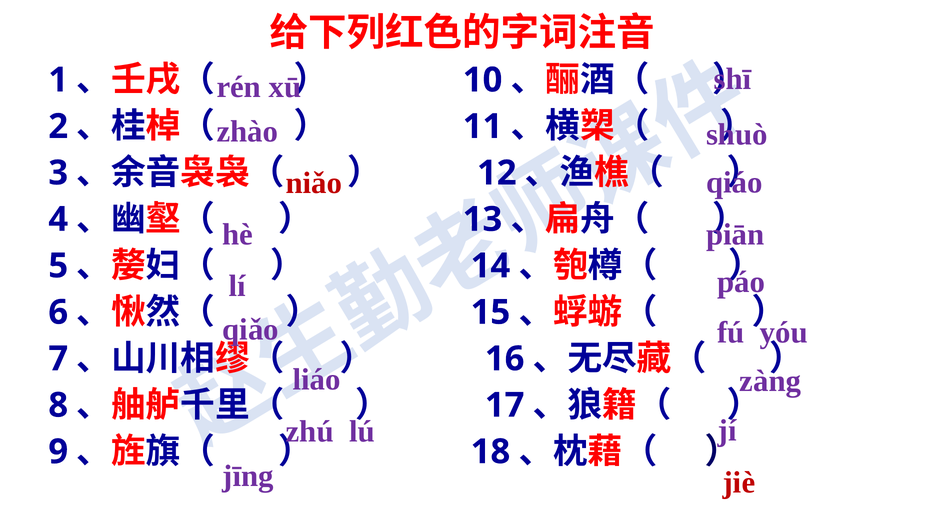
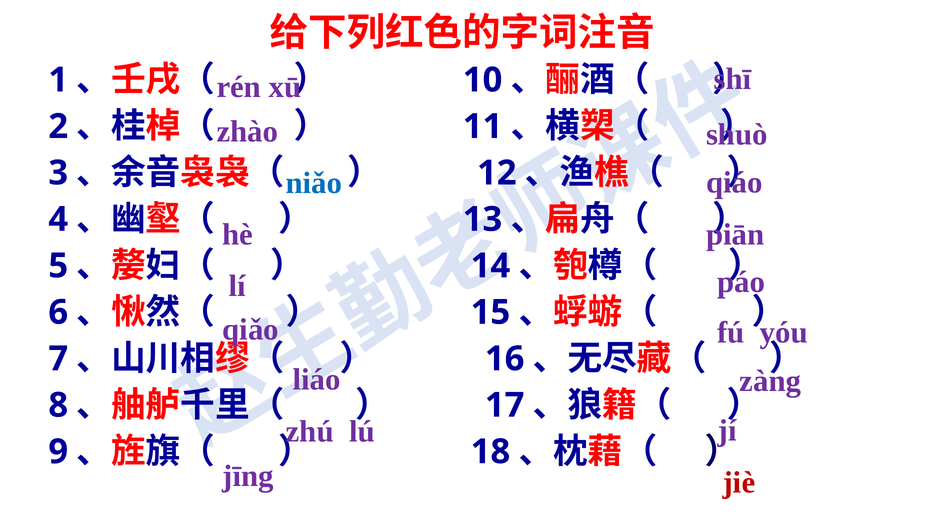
niǎo colour: red -> blue
